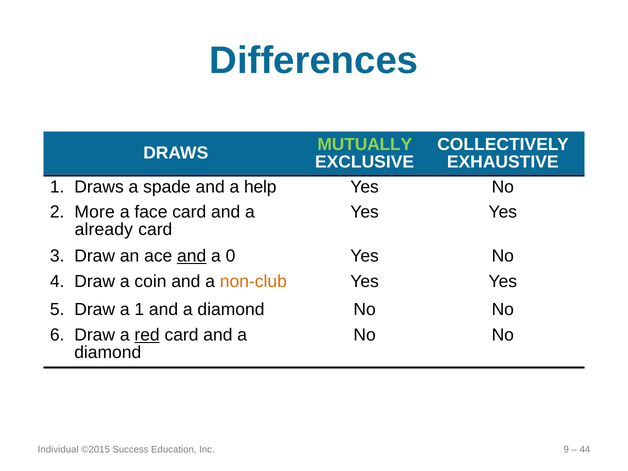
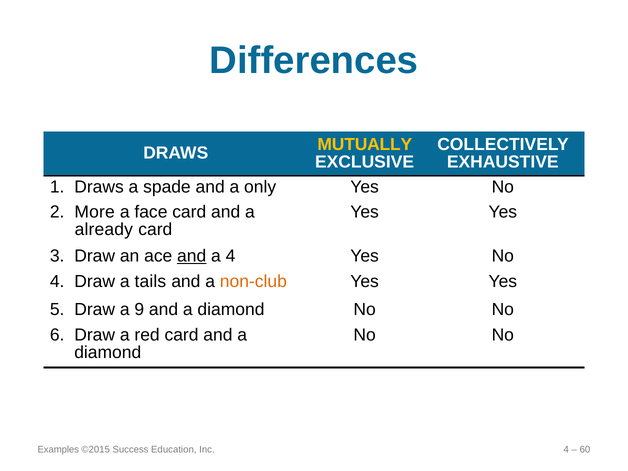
MUTUALLY colour: light green -> yellow
help: help -> only
a 0: 0 -> 4
coin: coin -> tails
a 1: 1 -> 9
red underline: present -> none
Individual: Individual -> Examples
Inc 9: 9 -> 4
44: 44 -> 60
